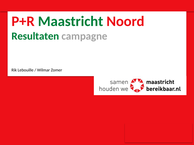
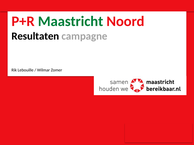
Resultaten colour: green -> black
